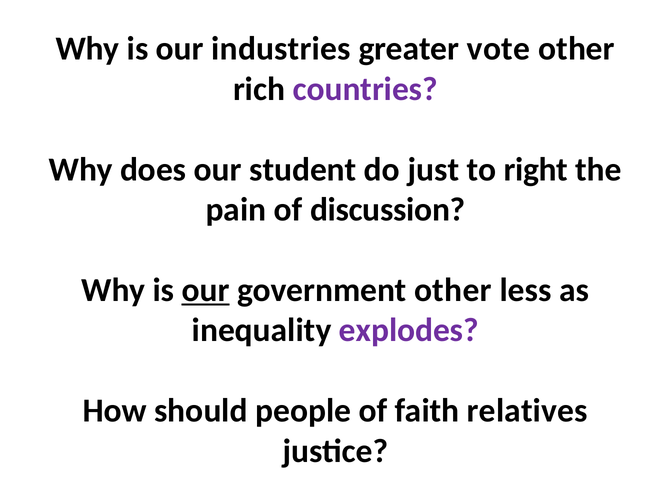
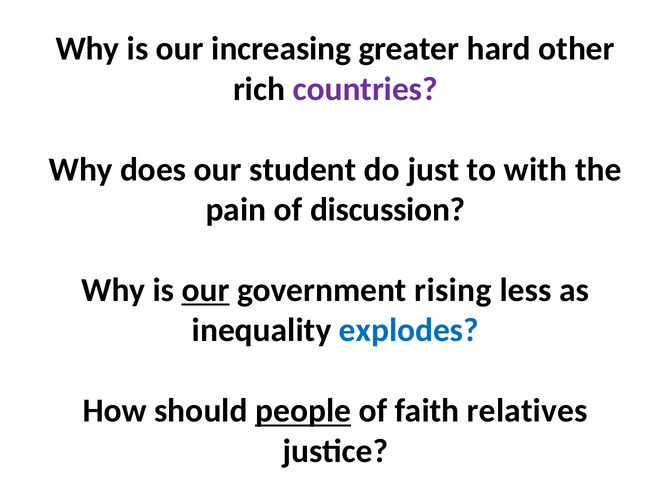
industries: industries -> increasing
vote: vote -> hard
right: right -> with
government other: other -> rising
explodes colour: purple -> blue
people underline: none -> present
